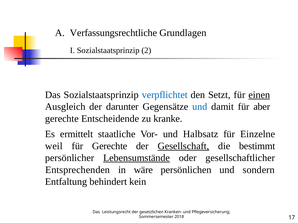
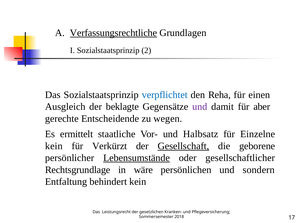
Verfassungsrechtliche underline: none -> present
Setzt: Setzt -> Reha
einen underline: present -> none
darunter: darunter -> beklagte
und at (200, 107) colour: blue -> purple
kranke: kranke -> wegen
weil at (54, 146): weil -> kein
für Gerechte: Gerechte -> Verkürzt
bestimmt: bestimmt -> geborene
Entsprechenden: Entsprechenden -> Rechtsgrundlage
